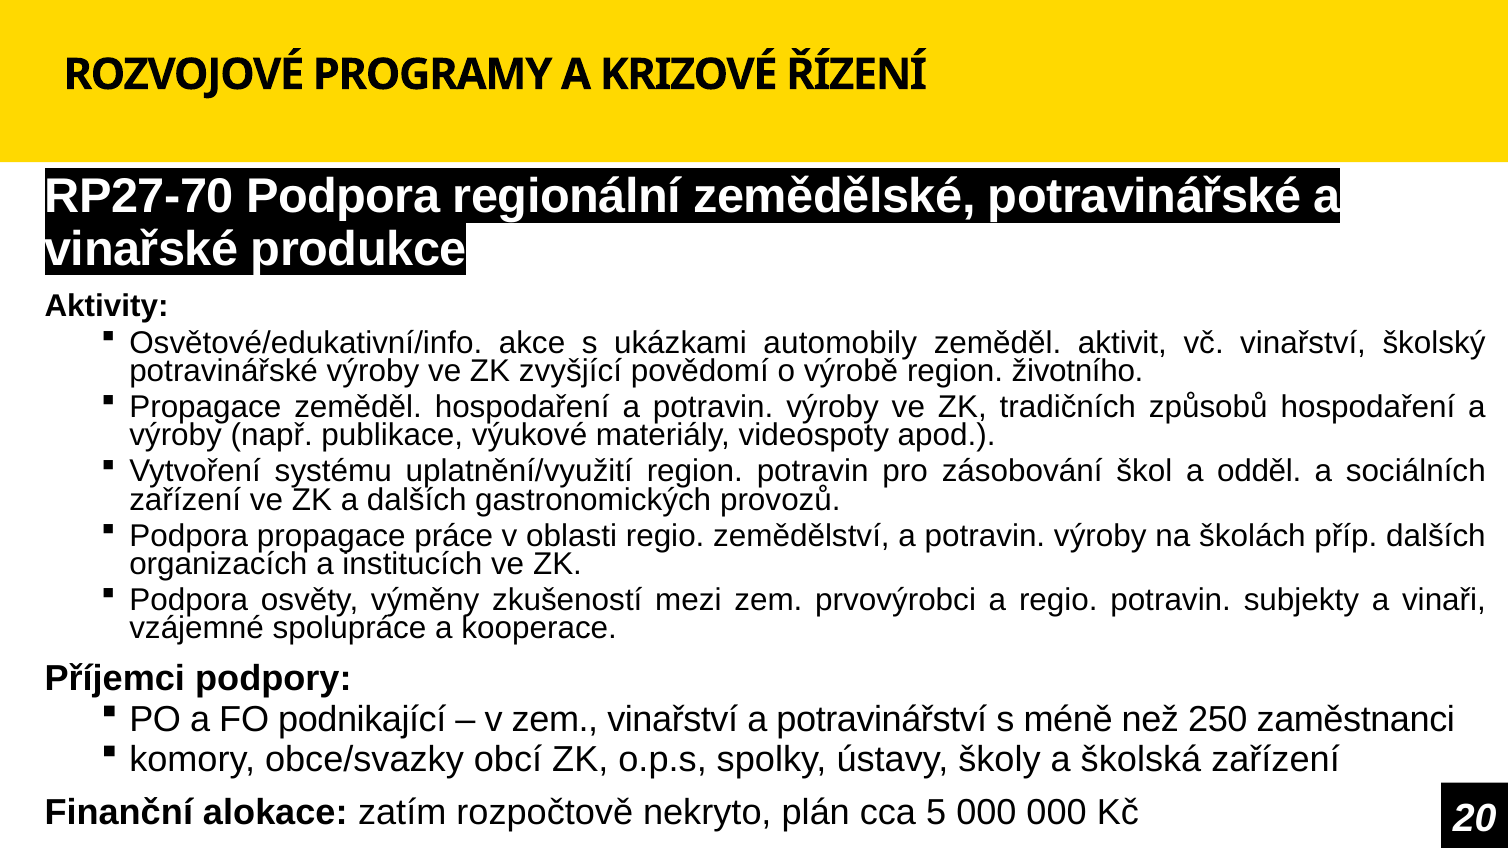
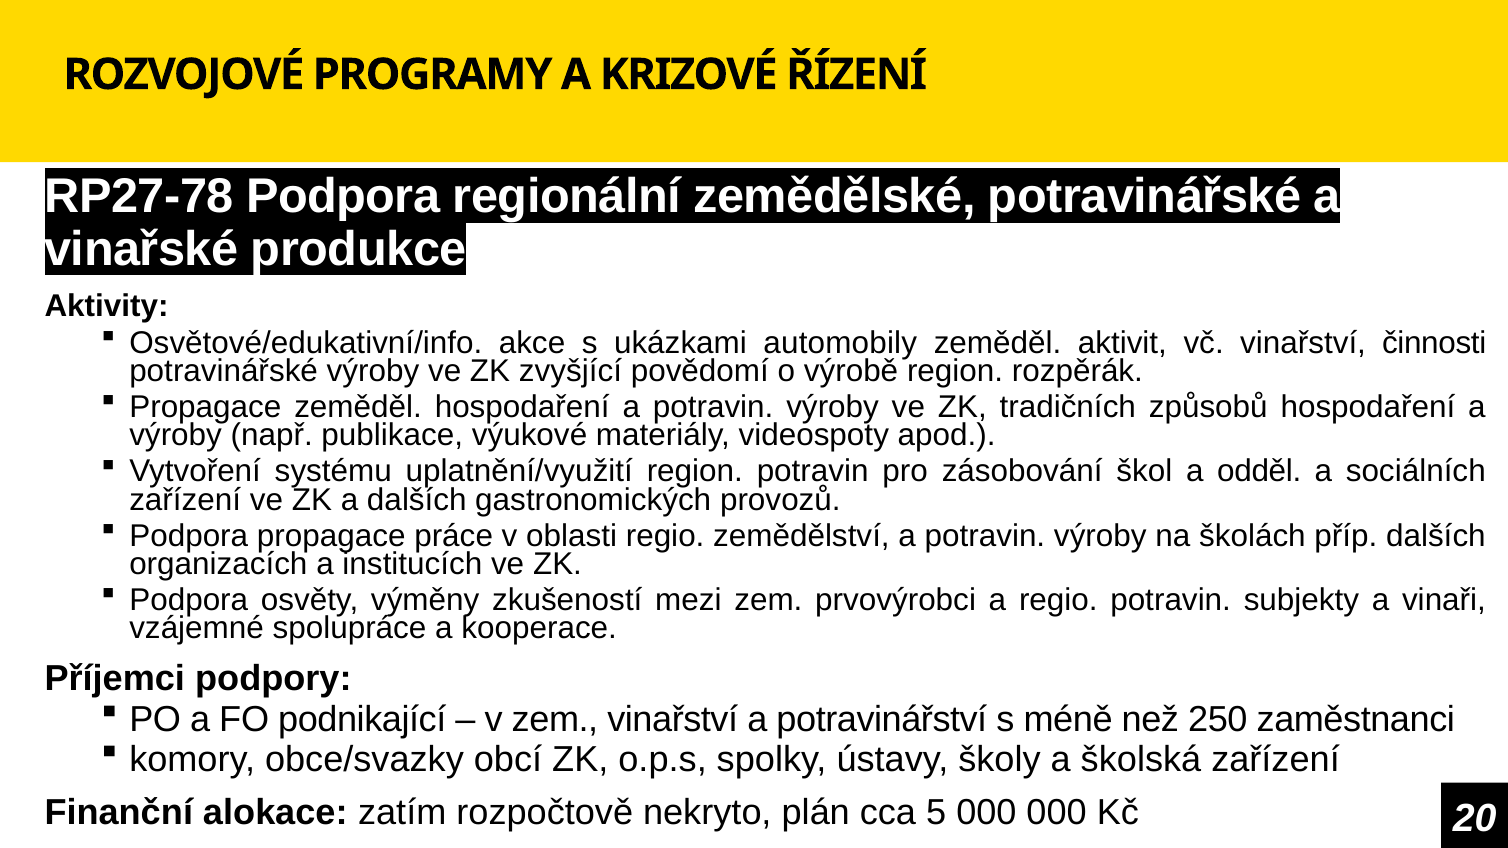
RP27-70: RP27-70 -> RP27-78
školský: školský -> činnosti
životního: životního -> rozpěrák
